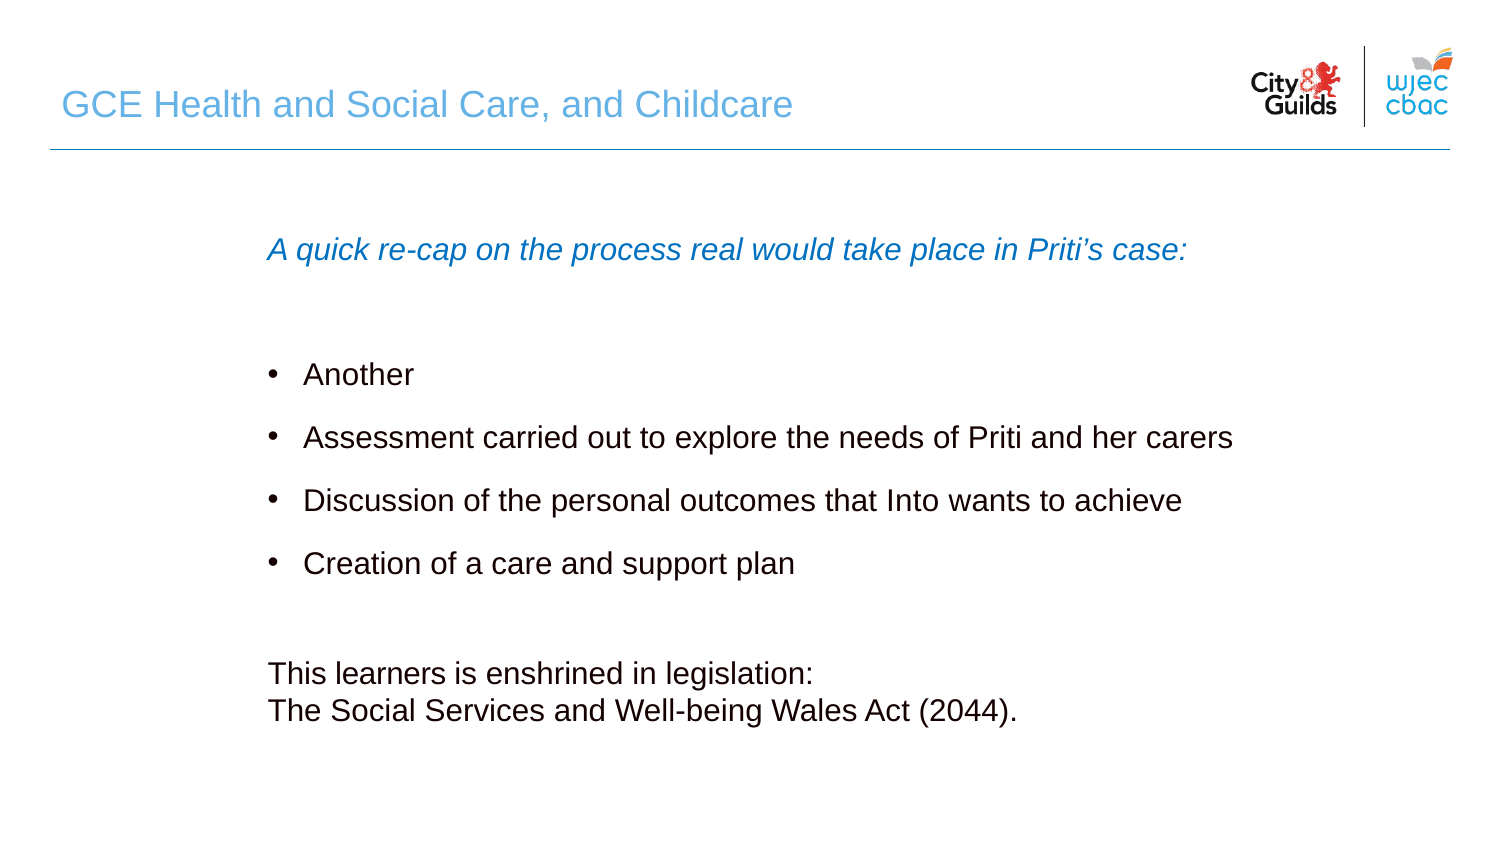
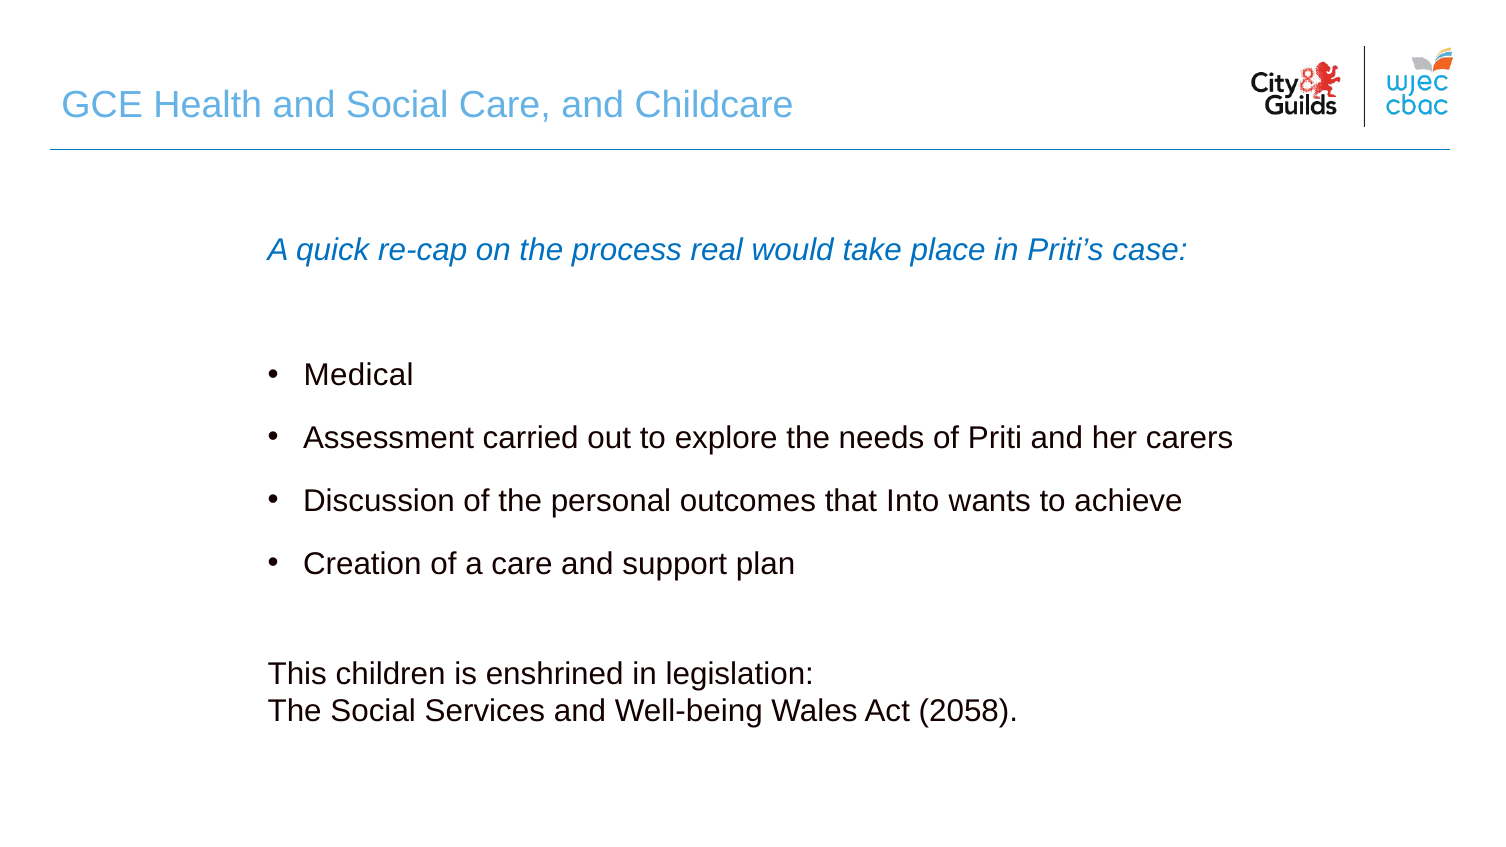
Another: Another -> Medical
learners: learners -> children
2044: 2044 -> 2058
